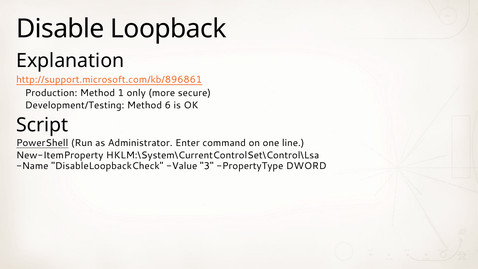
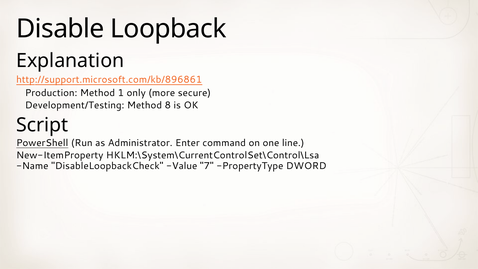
6: 6 -> 8
3: 3 -> 7
